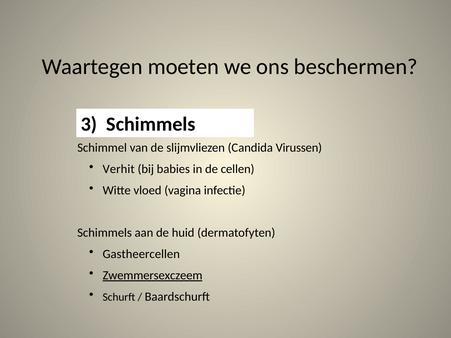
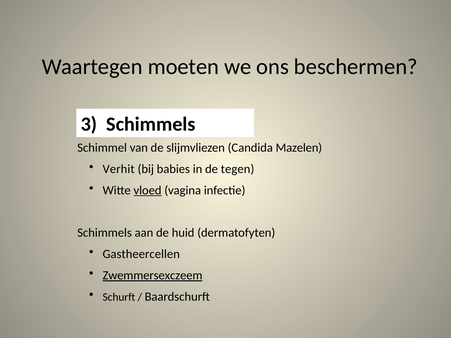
Virussen: Virussen -> Mazelen
cellen: cellen -> tegen
vloed underline: none -> present
